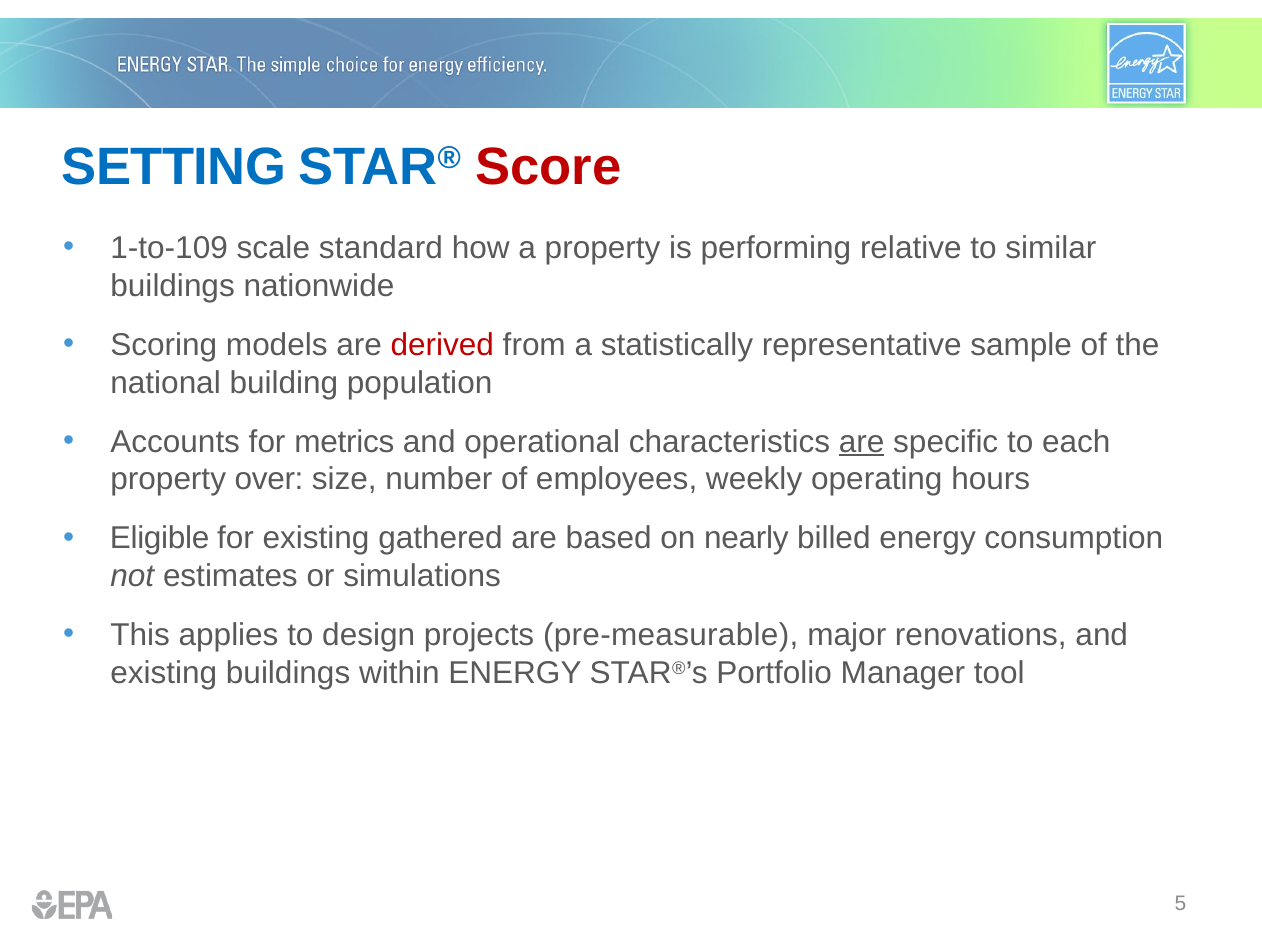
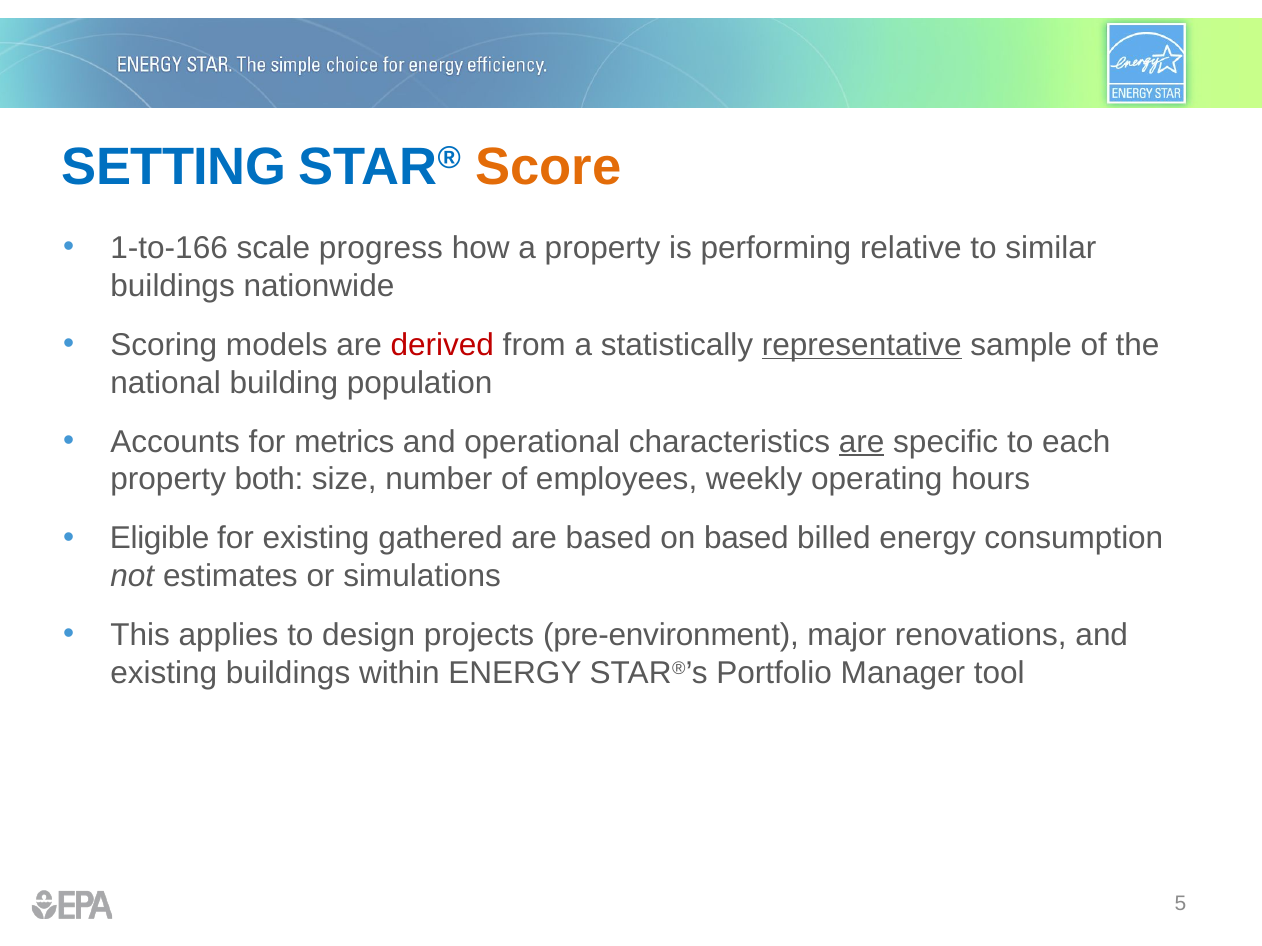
Score colour: red -> orange
1-to-109: 1-to-109 -> 1-to-166
standard: standard -> progress
representative underline: none -> present
over: over -> both
on nearly: nearly -> based
pre-measurable: pre-measurable -> pre-environment
